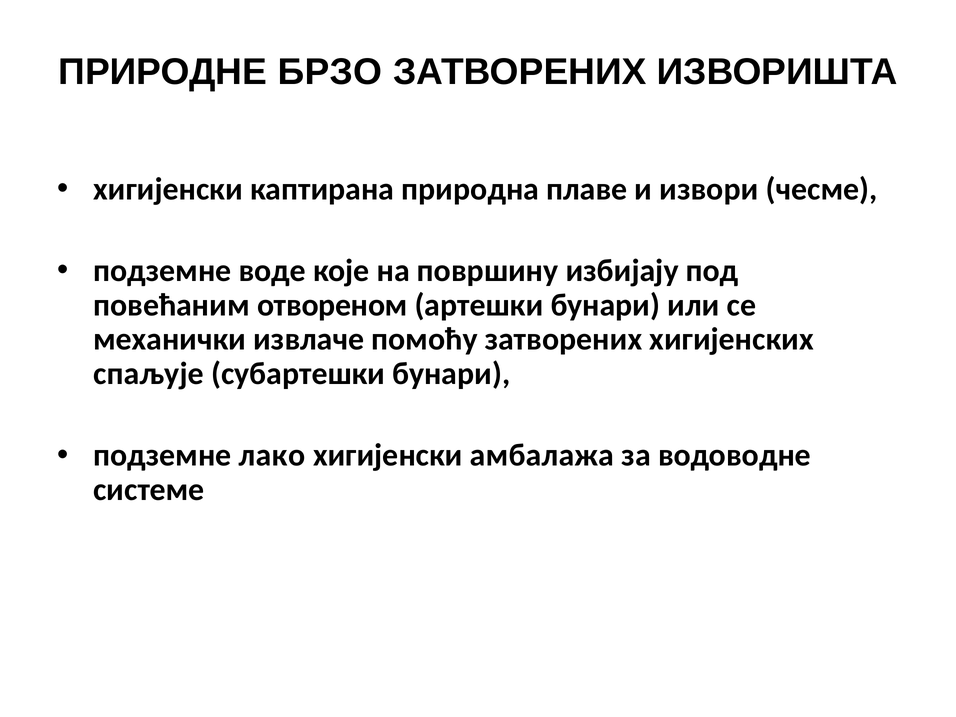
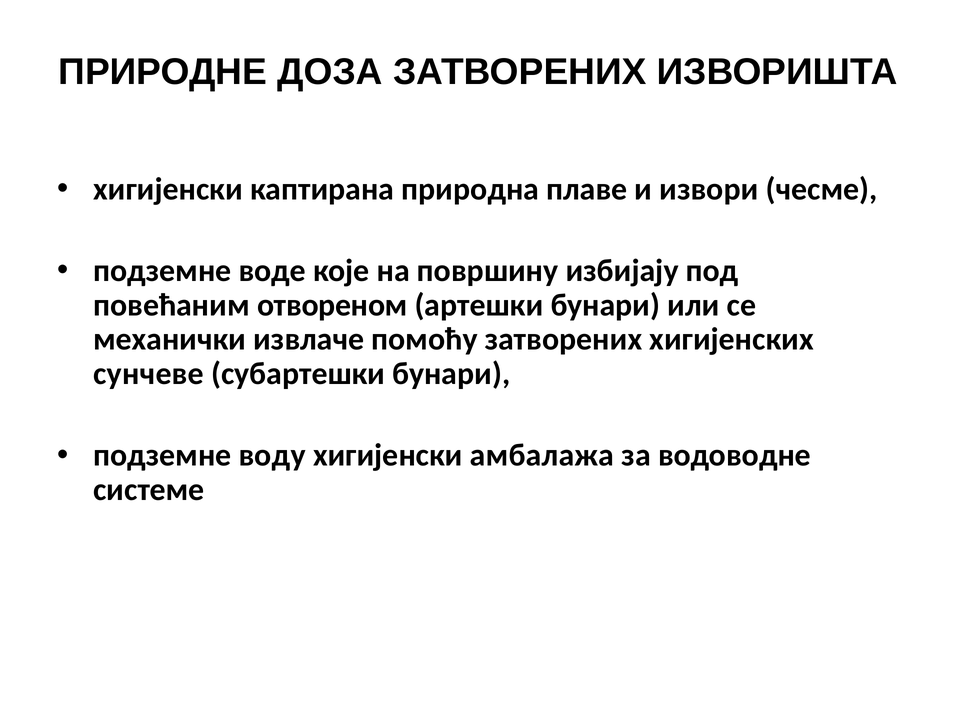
БРЗО: БРЗО -> ДОЗА
спаљује: спаљује -> сунчeвe
лако: лако -> воду
